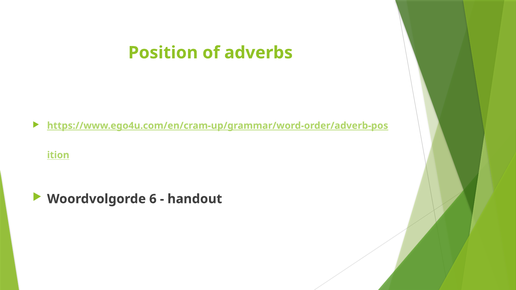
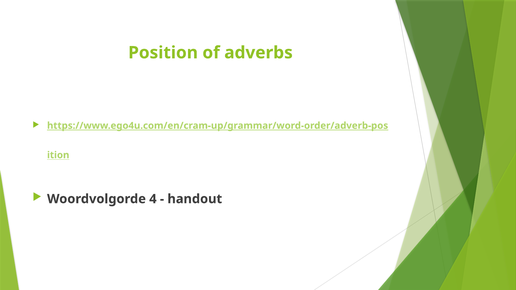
6: 6 -> 4
